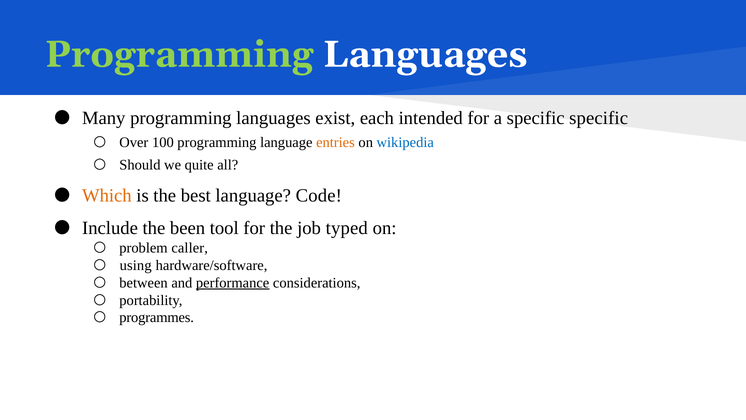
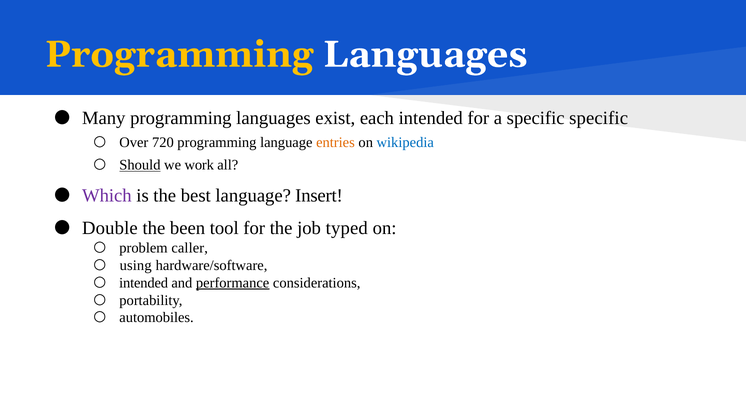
Programming at (179, 54) colour: light green -> yellow
100: 100 -> 720
Should underline: none -> present
quite: quite -> work
Which colour: orange -> purple
Code: Code -> Insert
Include: Include -> Double
between at (144, 283): between -> intended
programmes: programmes -> automobiles
